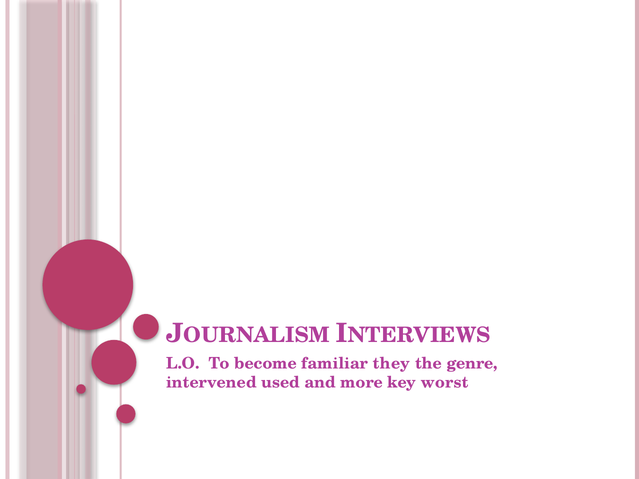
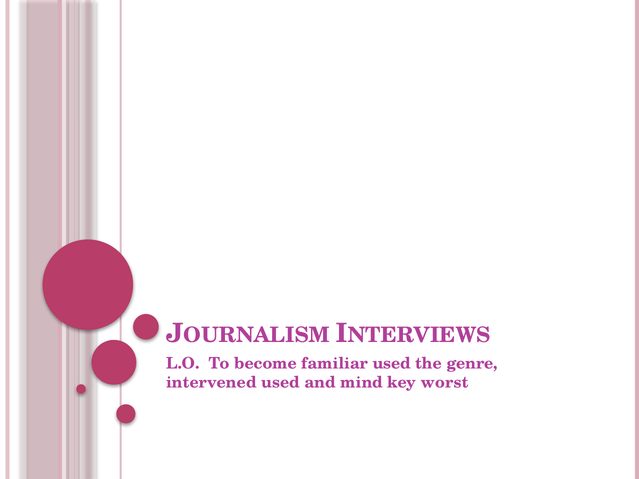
familiar they: they -> used
more: more -> mind
